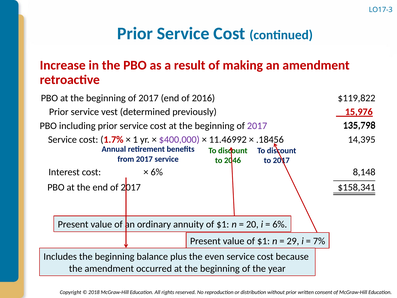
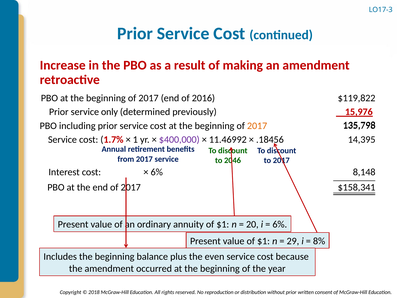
vest: vest -> only
2017 at (257, 126) colour: purple -> orange
7%: 7% -> 8%
